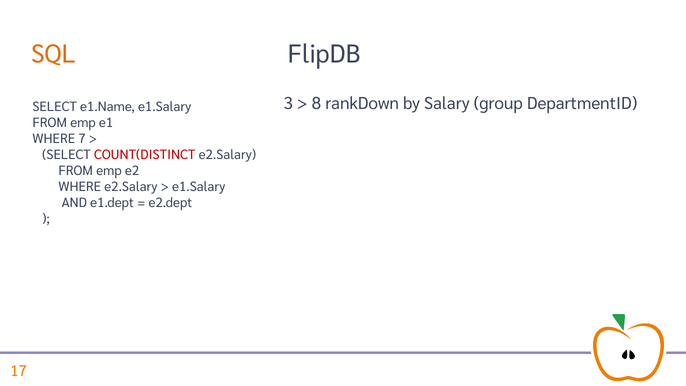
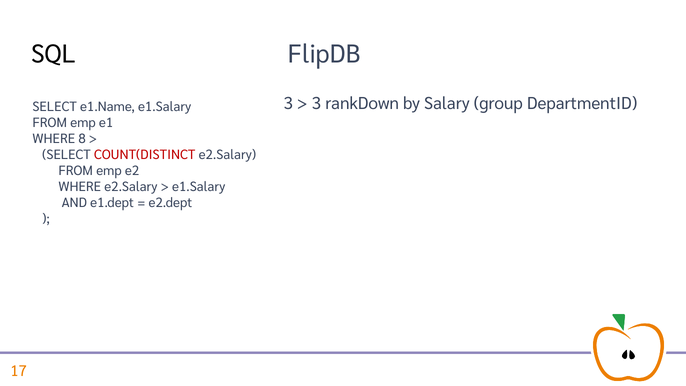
SQL colour: orange -> black
8 at (316, 103): 8 -> 3
7: 7 -> 8
